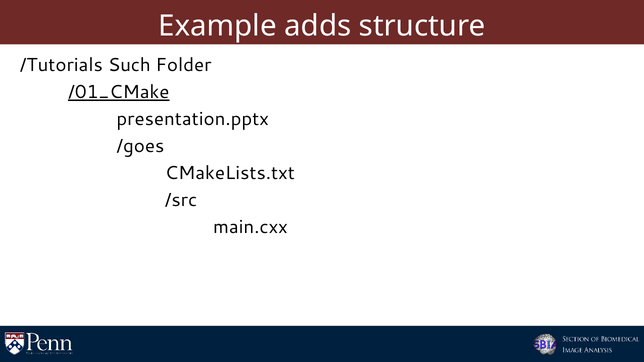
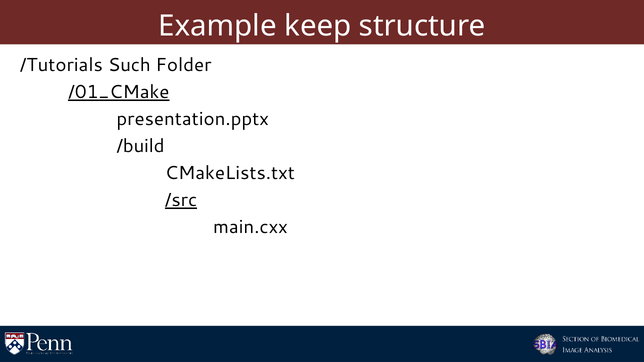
adds: adds -> keep
/goes: /goes -> /build
/src underline: none -> present
